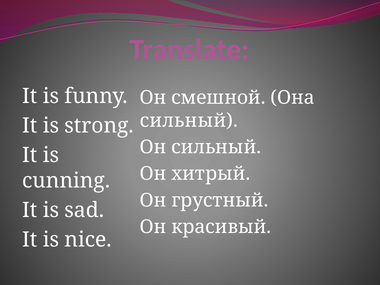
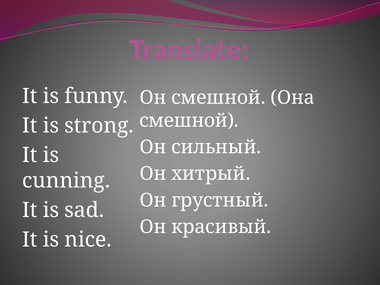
сильный at (189, 121): сильный -> смешной
